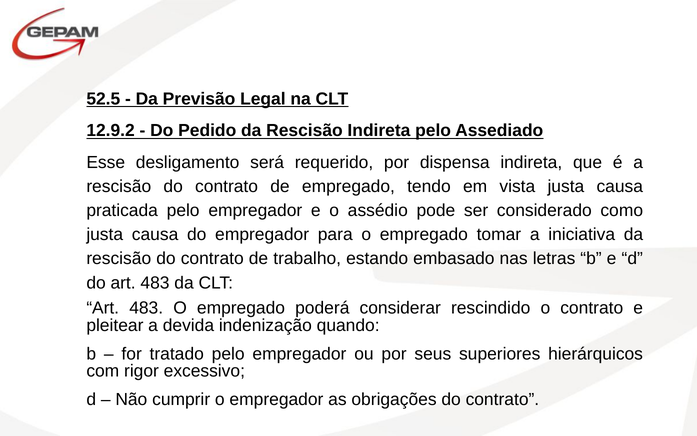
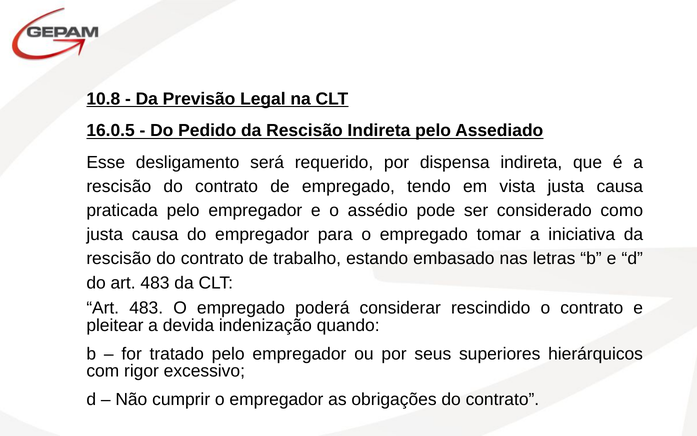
52.5: 52.5 -> 10.8
12.9.2: 12.9.2 -> 16.0.5
